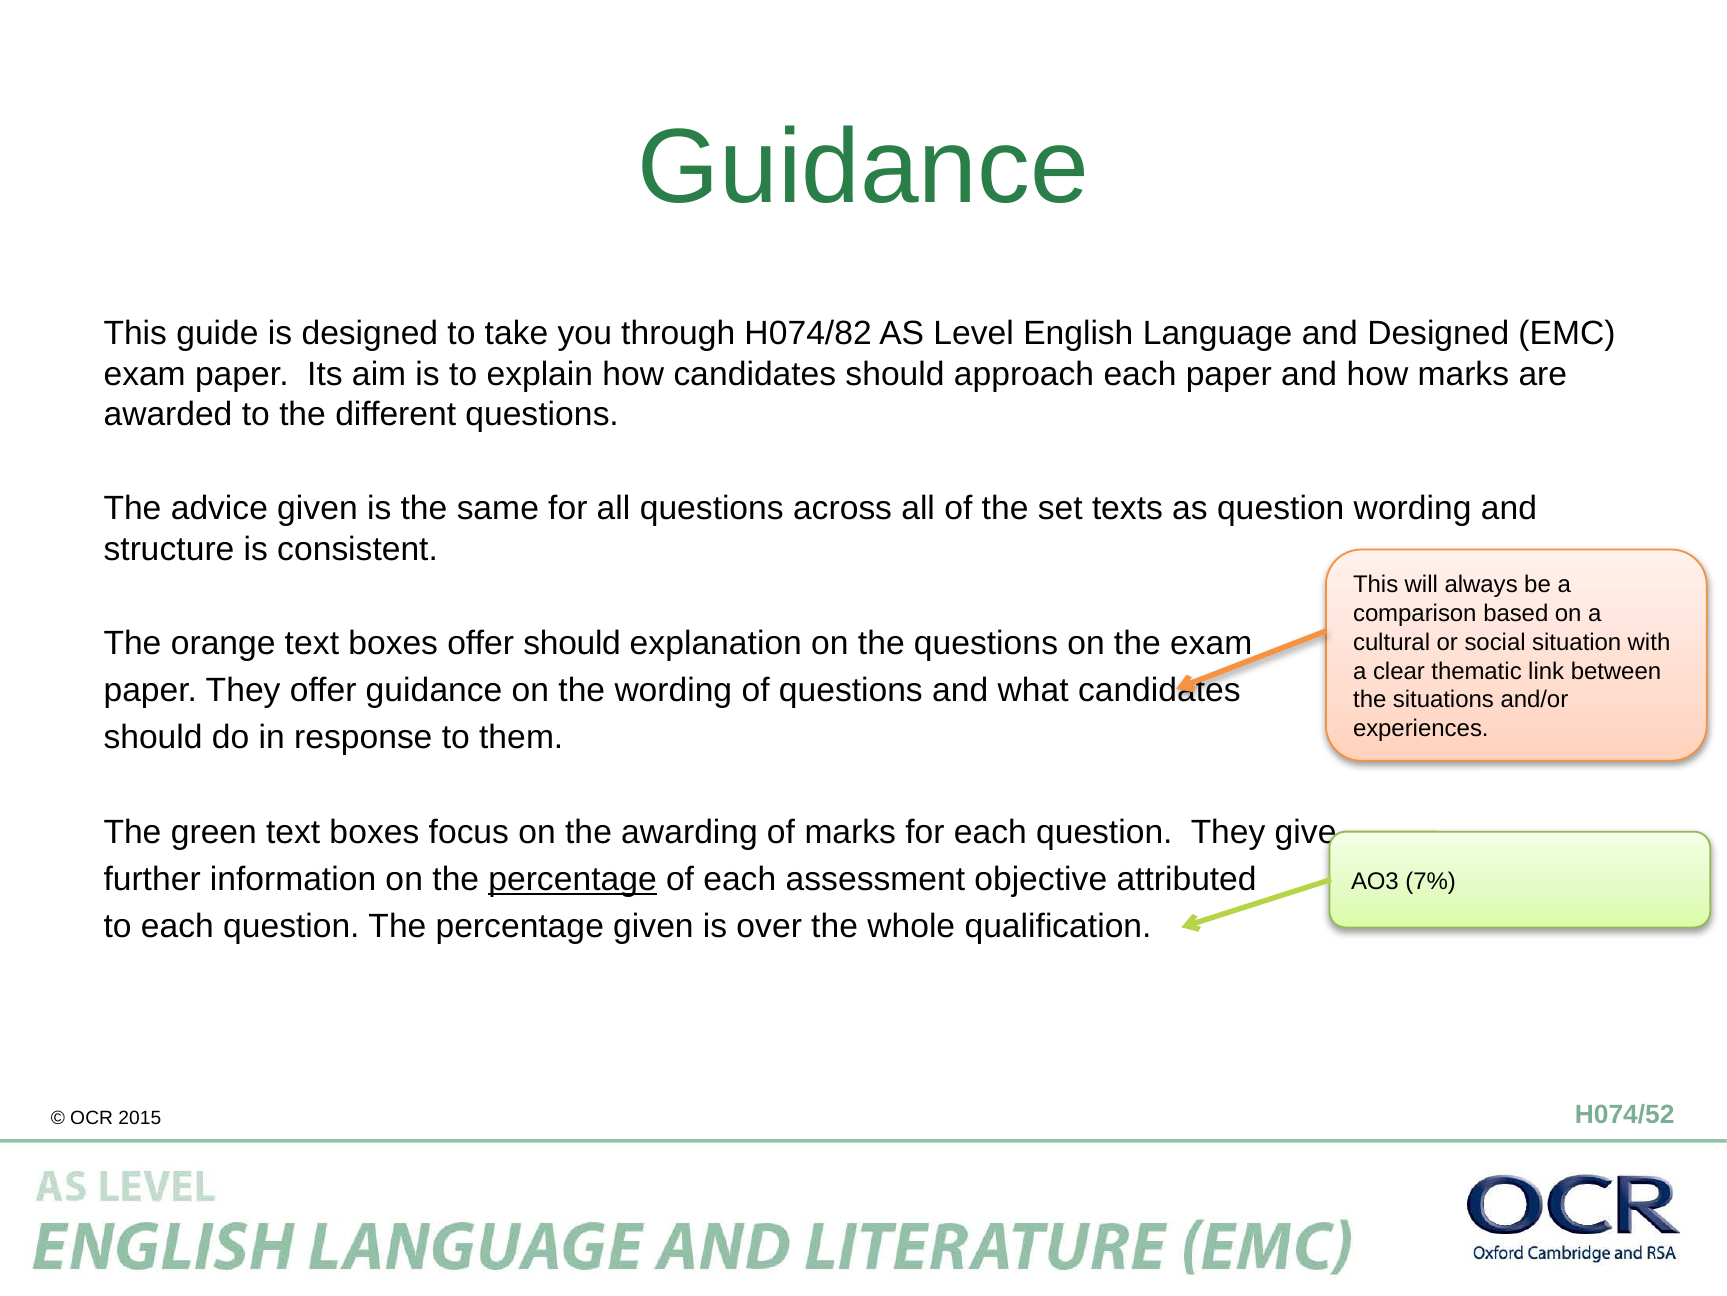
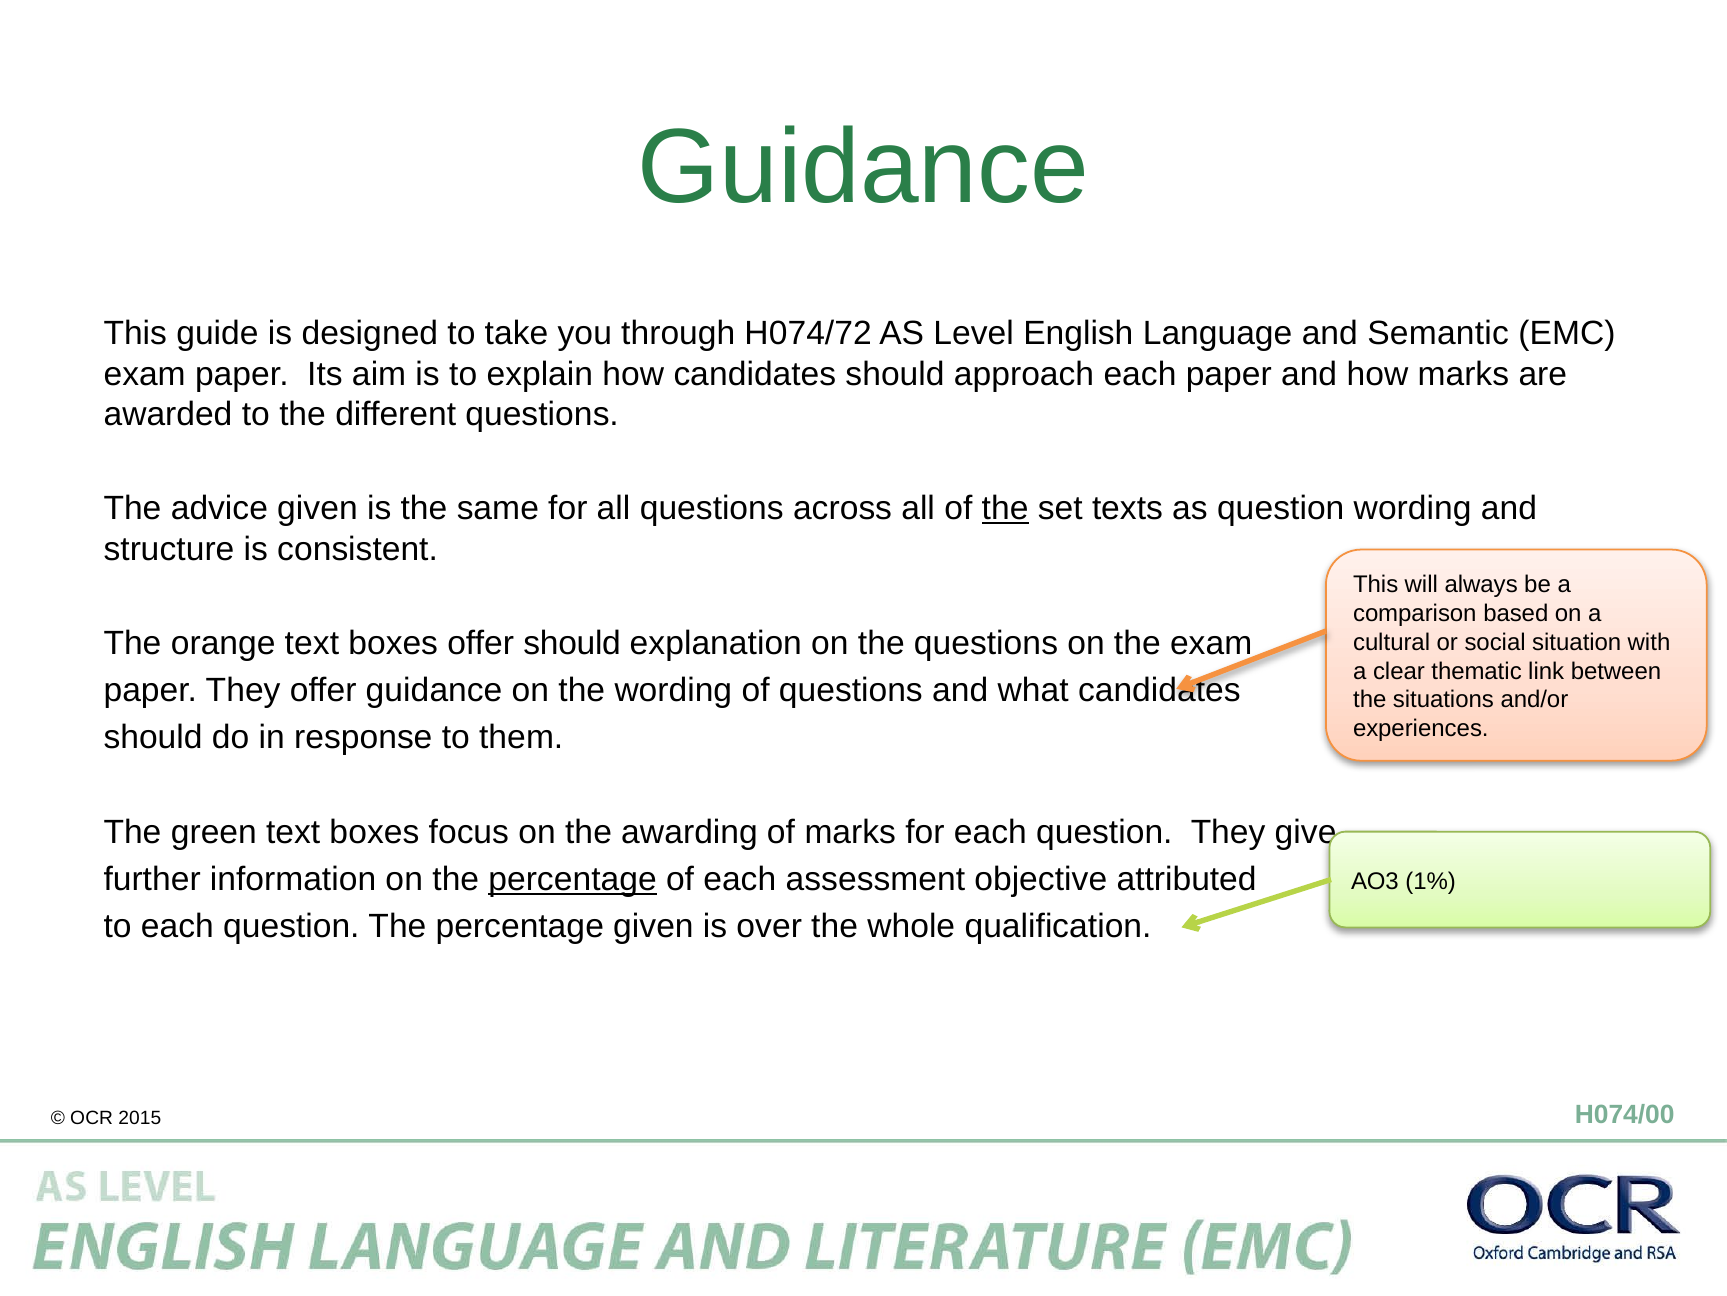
H074/82: H074/82 -> H074/72
and Designed: Designed -> Semantic
the at (1005, 508) underline: none -> present
7%: 7% -> 1%
H074/52: H074/52 -> H074/00
